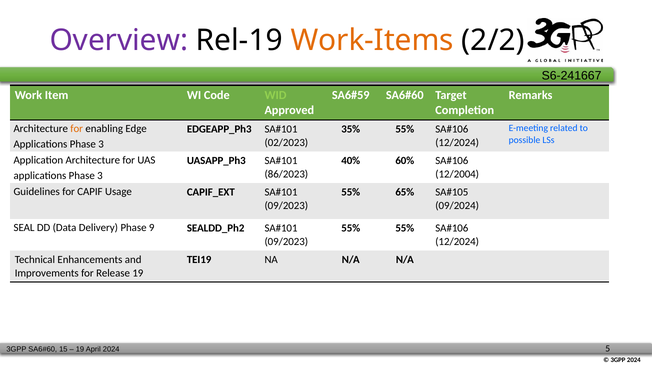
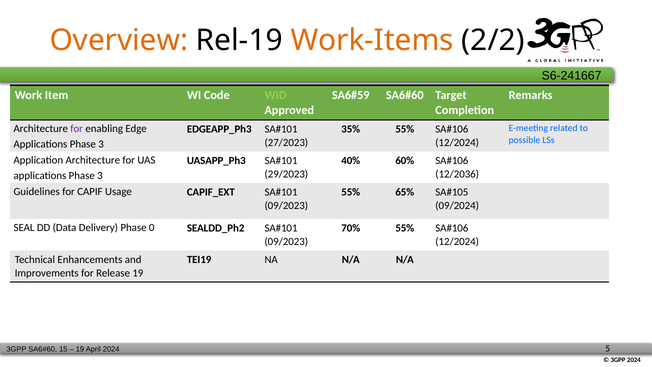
Overview colour: purple -> orange
for at (77, 129) colour: orange -> purple
02/2023: 02/2023 -> 27/2023
86/2023: 86/2023 -> 29/2023
12/2004: 12/2004 -> 12/2036
9: 9 -> 0
55% at (351, 228): 55% -> 70%
